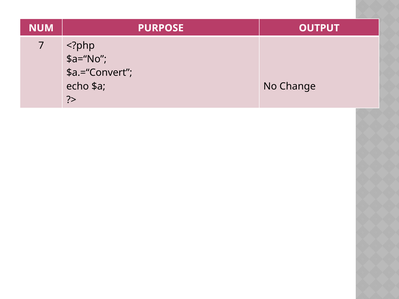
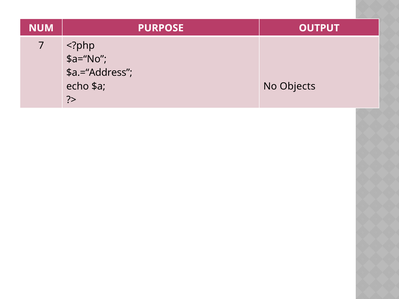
$a.=“Convert: $a.=“Convert -> $a.=“Address
Change: Change -> Objects
